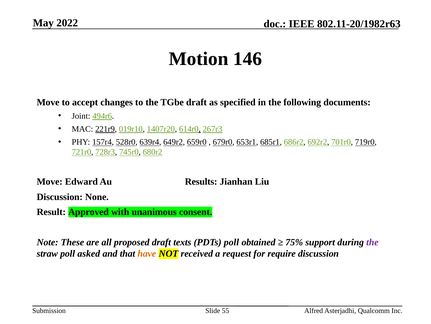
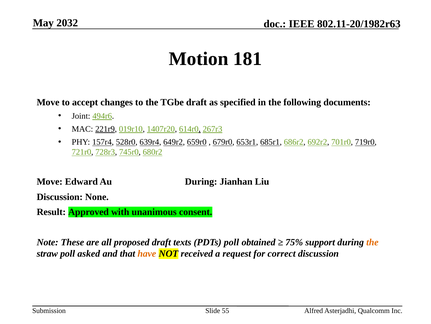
2022: 2022 -> 2032
146: 146 -> 181
Au Results: Results -> During
the at (372, 242) colour: purple -> orange
require: require -> correct
